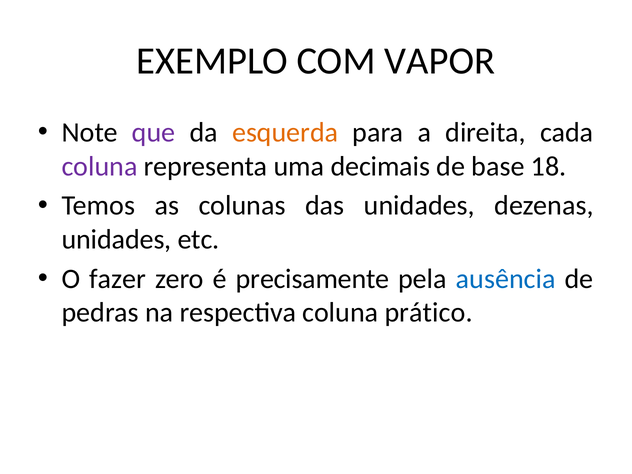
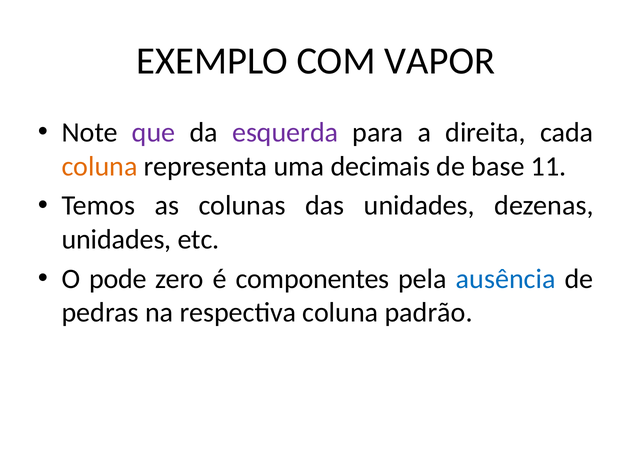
esquerda colour: orange -> purple
coluna at (100, 166) colour: purple -> orange
18: 18 -> 11
fazer: fazer -> pode
precisamente: precisamente -> componentes
prático: prático -> padrão
